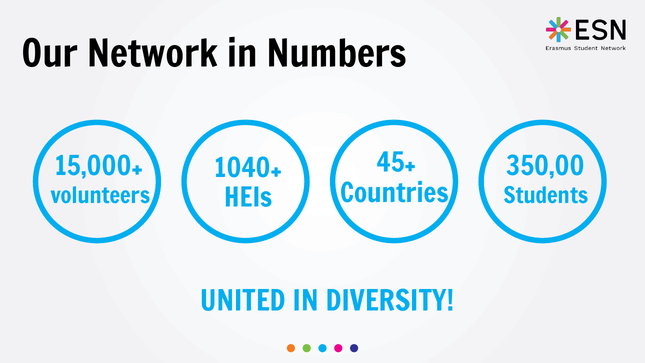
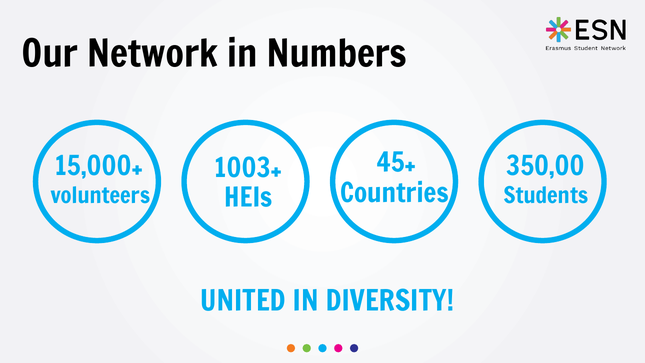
1040+: 1040+ -> 1003+
